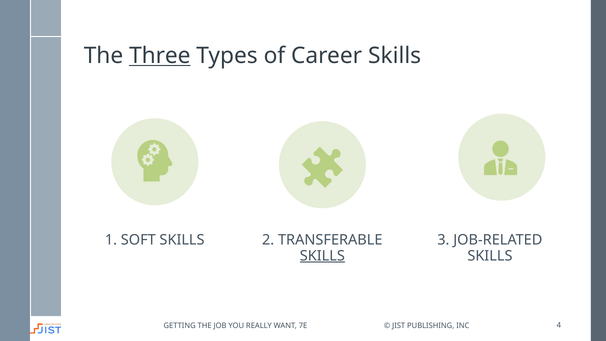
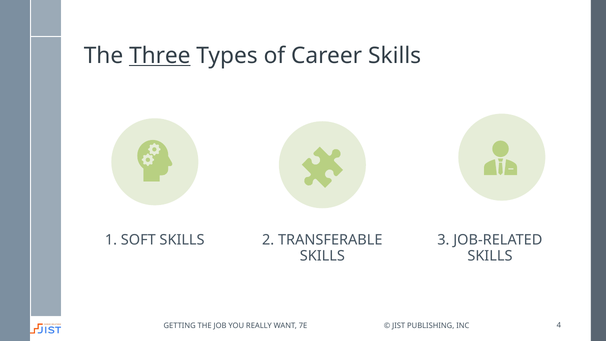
SKILLS at (322, 256) underline: present -> none
